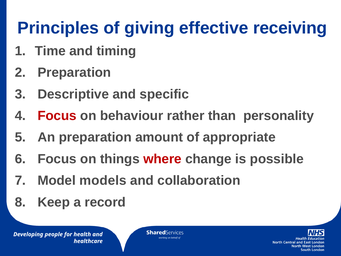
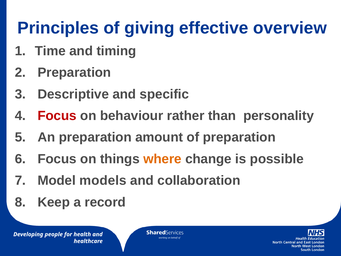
receiving: receiving -> overview
of appropriate: appropriate -> preparation
where colour: red -> orange
